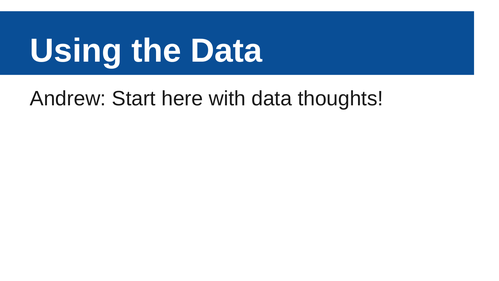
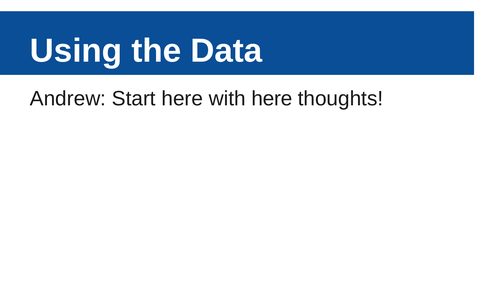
with data: data -> here
